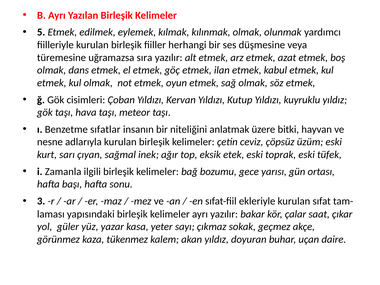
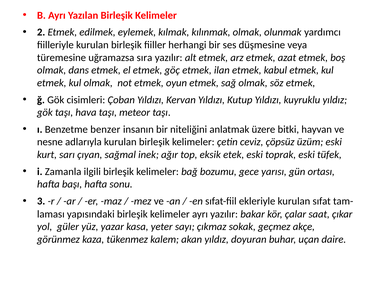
5: 5 -> 2
sıfatlar: sıfatlar -> benzer
